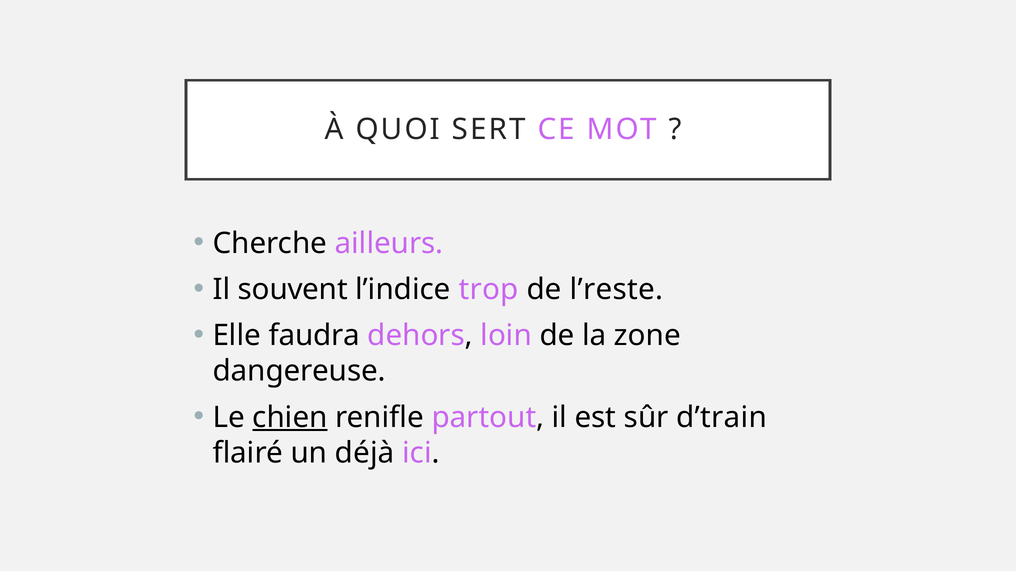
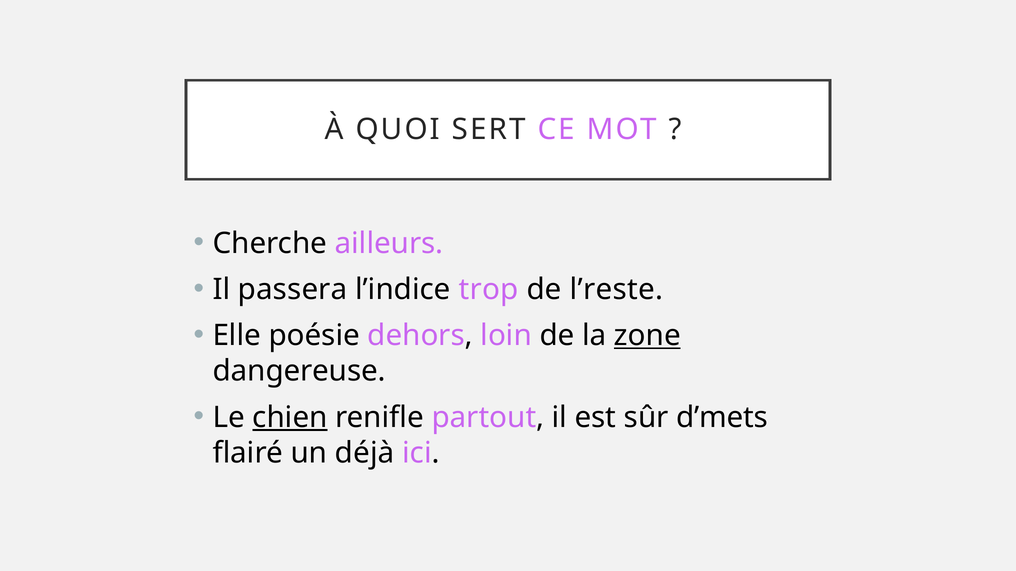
souvent: souvent -> passera
faudra: faudra -> poésie
zone underline: none -> present
d’train: d’train -> d’mets
